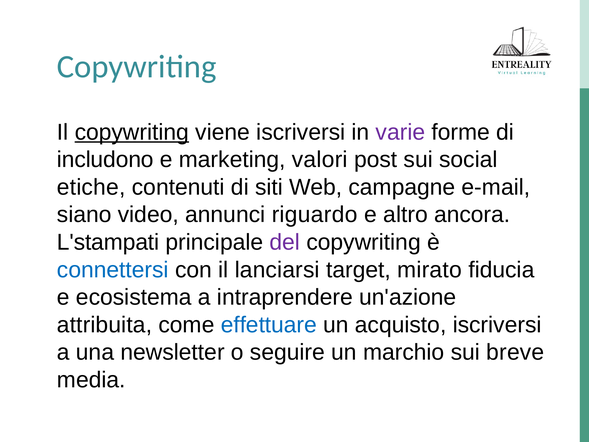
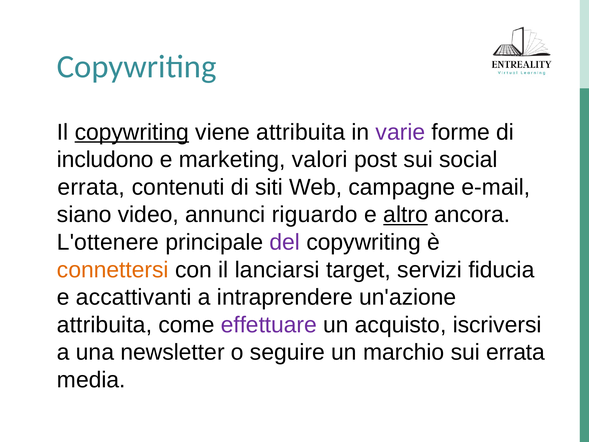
viene iscriversi: iscriversi -> attribuita
etiche at (91, 187): etiche -> errata
altro underline: none -> present
L'stampati: L'stampati -> L'ottenere
connettersi colour: blue -> orange
mirato: mirato -> servizi
ecosistema: ecosistema -> accattivanti
effettuare colour: blue -> purple
sui breve: breve -> errata
